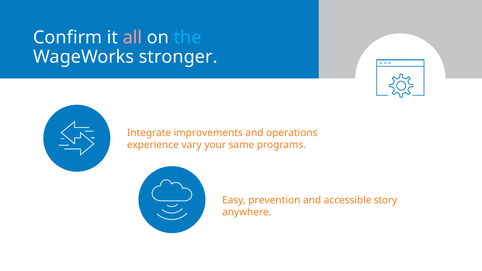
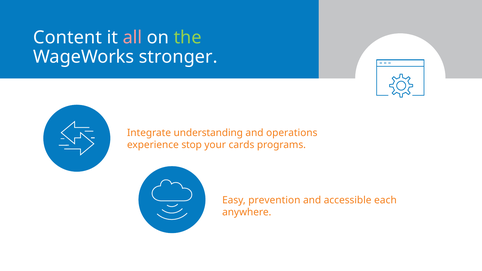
Confirm: Confirm -> Content
the colour: light blue -> light green
improvements: improvements -> understanding
vary: vary -> stop
same: same -> cards
story: story -> each
